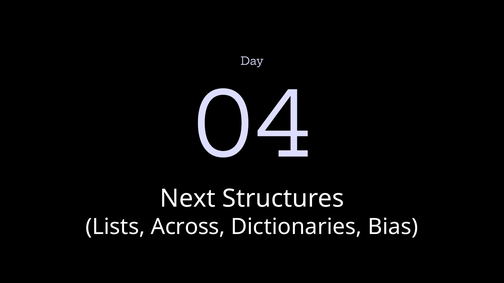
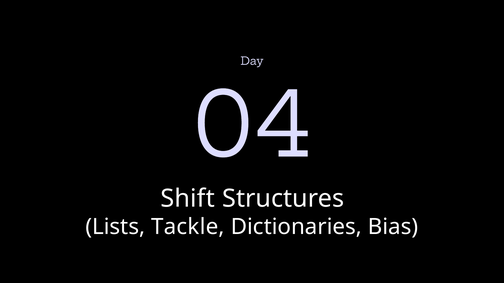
Next: Next -> Shift
Across: Across -> Tackle
